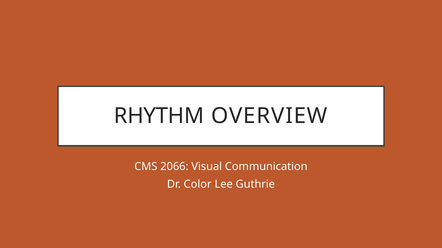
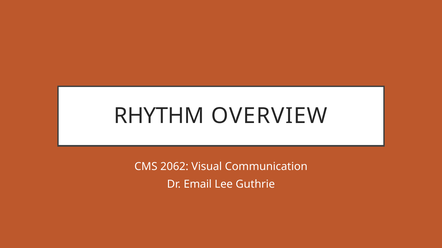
2066: 2066 -> 2062
Color: Color -> Email
